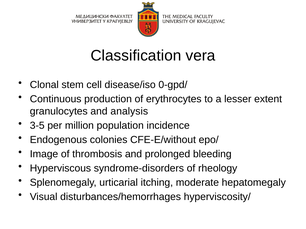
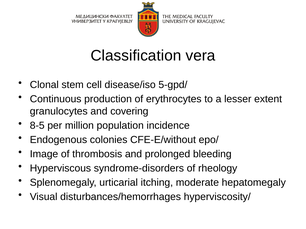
0-gpd/: 0-gpd/ -> 5-gpd/
analysis: analysis -> covering
3-5: 3-5 -> 8-5
